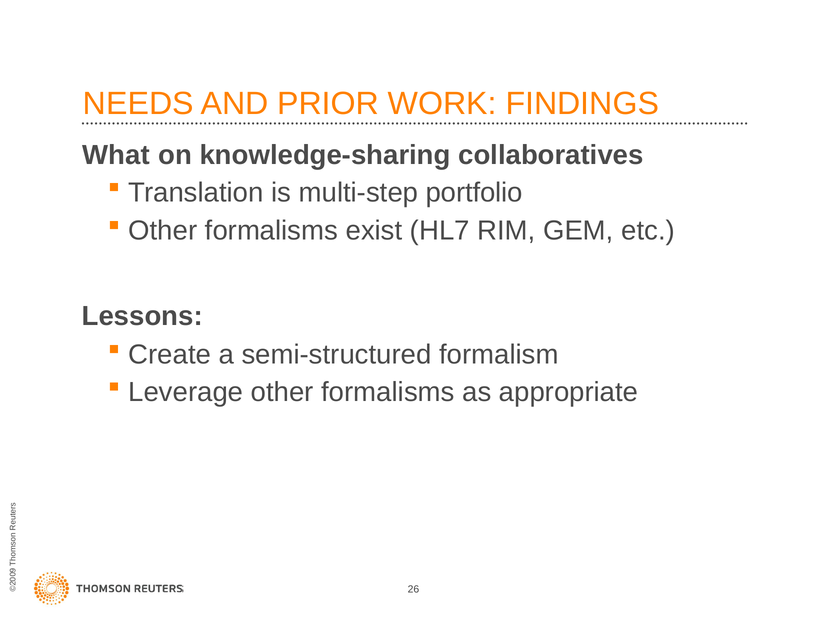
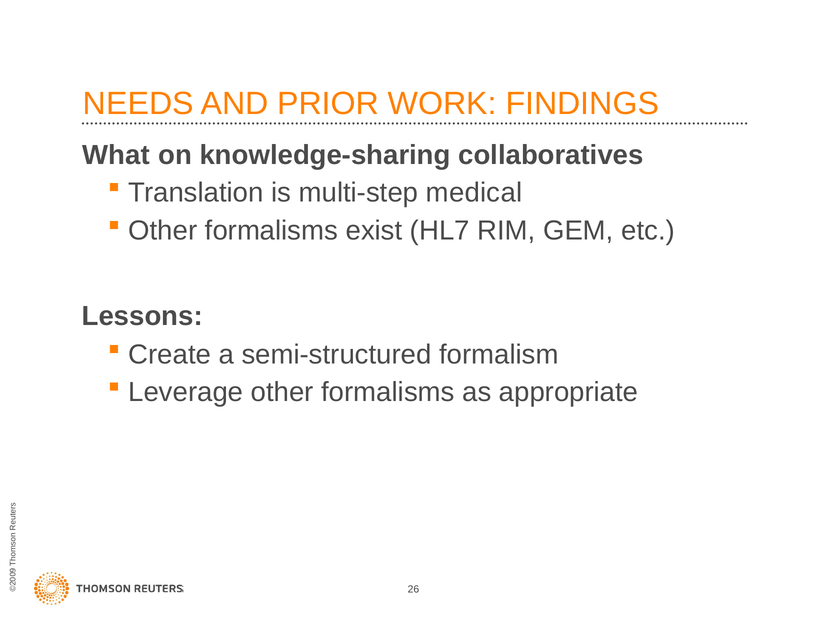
portfolio: portfolio -> medical
